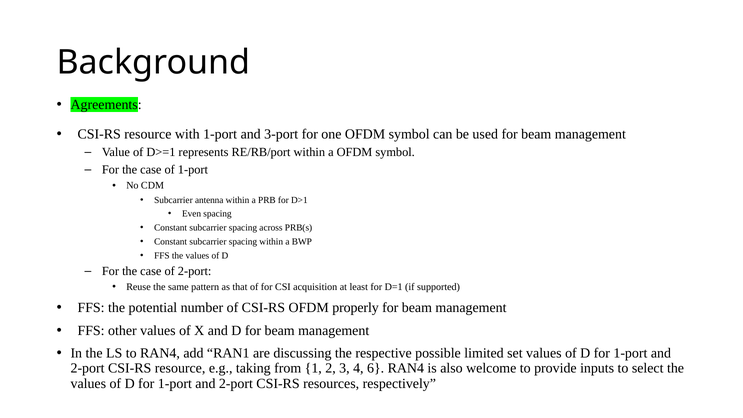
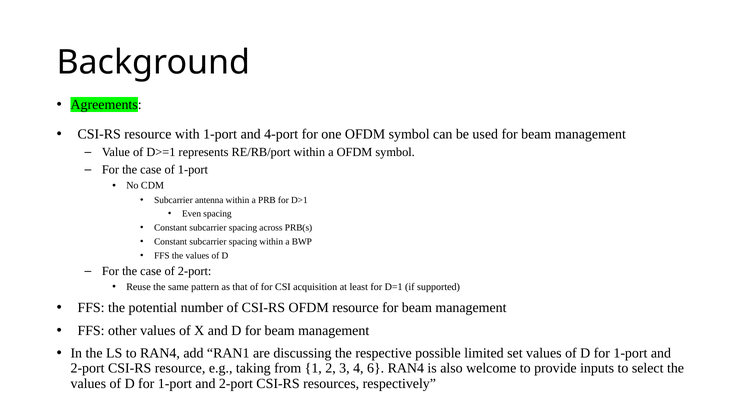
3-port: 3-port -> 4-port
OFDM properly: properly -> resource
